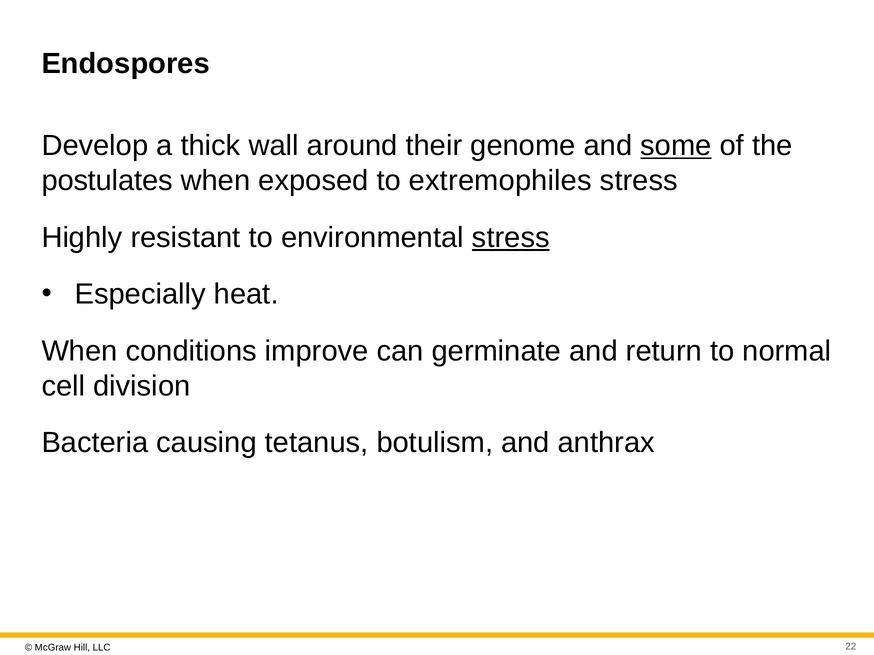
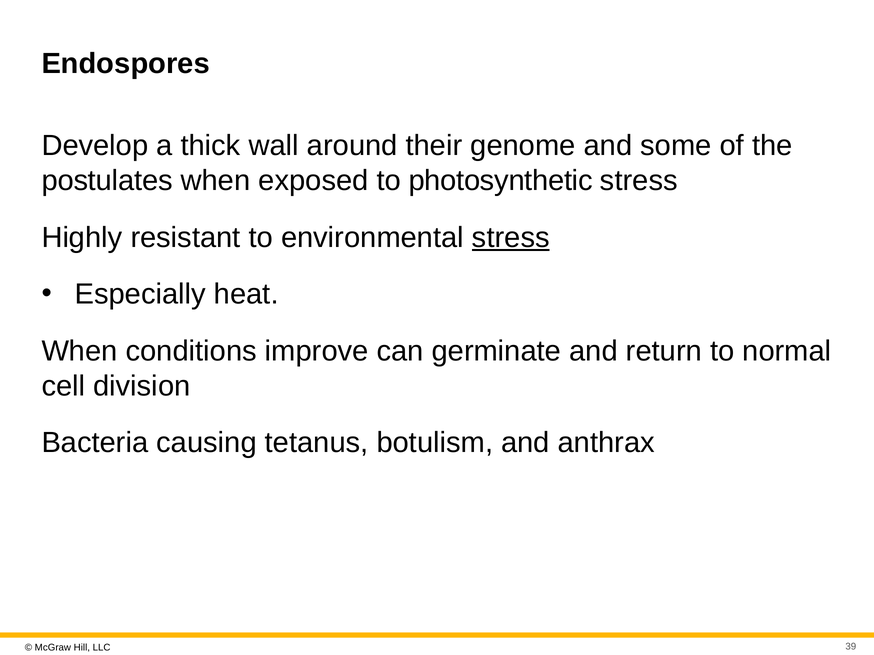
some underline: present -> none
extremophiles: extremophiles -> photosynthetic
22: 22 -> 39
